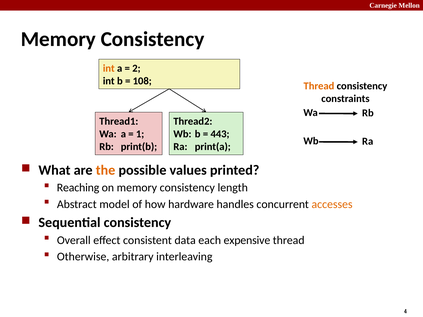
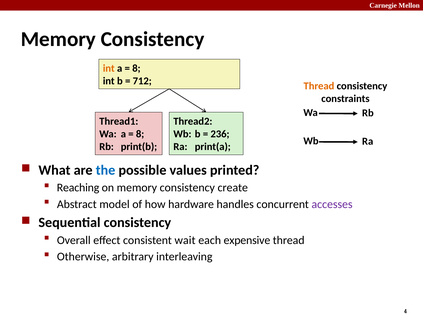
2 at (136, 69): 2 -> 8
108: 108 -> 712
1 at (140, 134): 1 -> 8
443: 443 -> 236
the colour: orange -> blue
length: length -> create
accesses colour: orange -> purple
data: data -> wait
